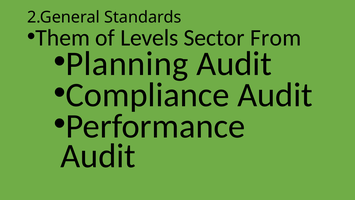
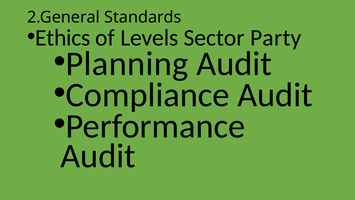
Them: Them -> Ethics
From: From -> Party
